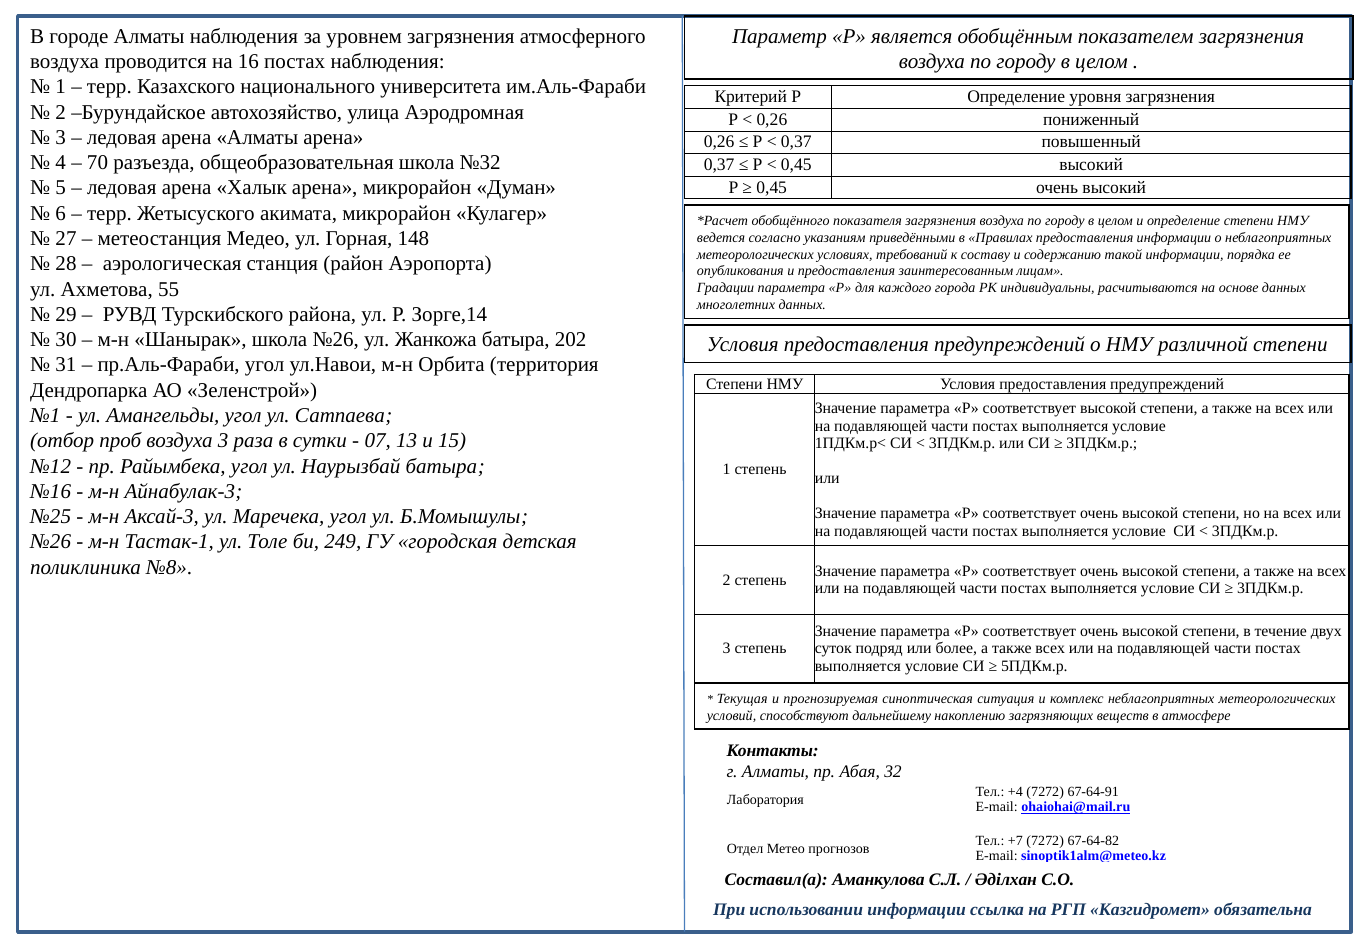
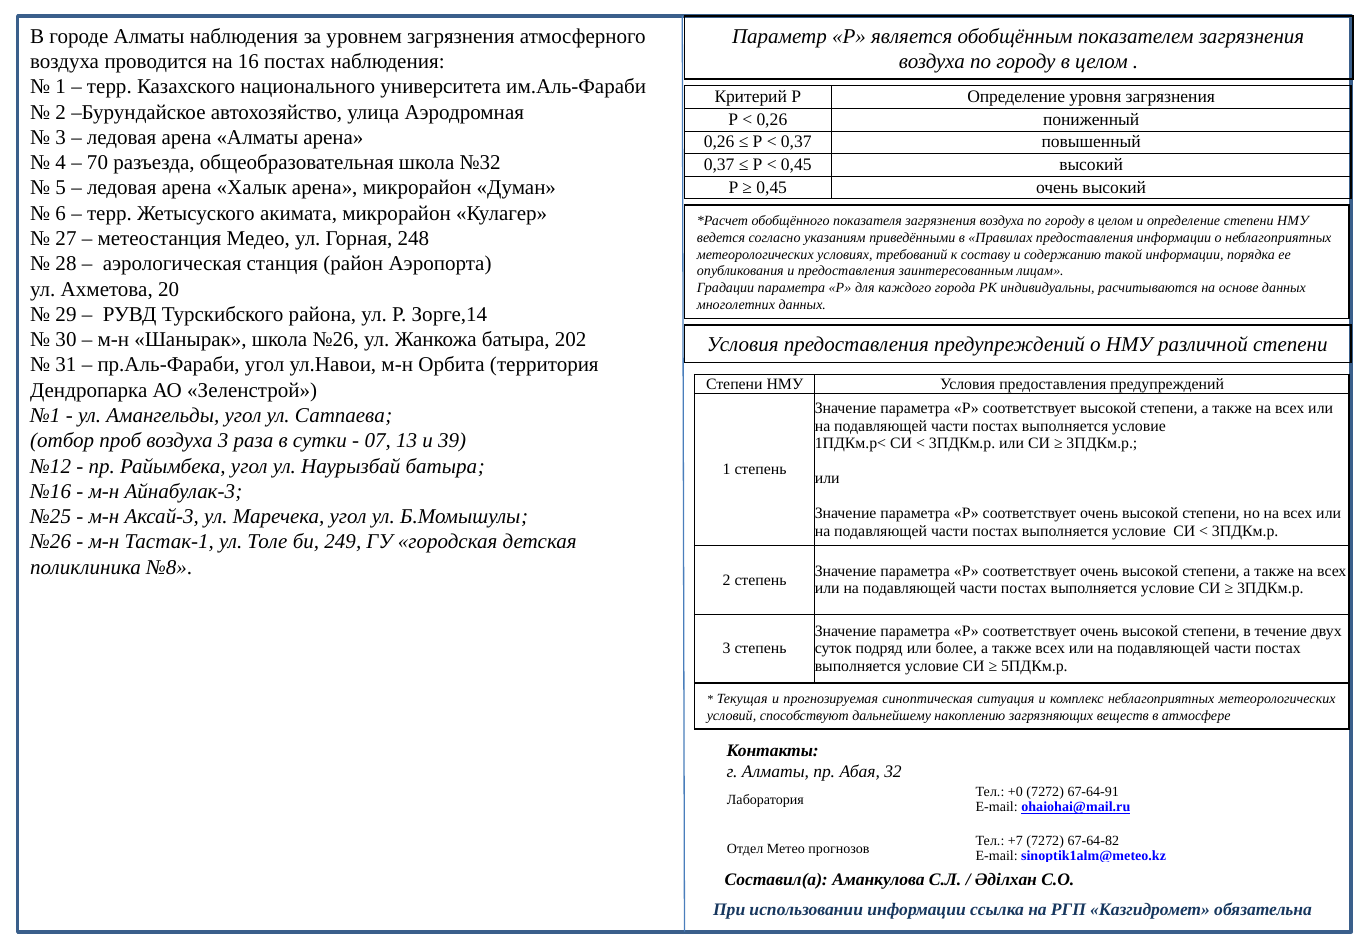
148: 148 -> 248
55: 55 -> 20
15: 15 -> 39
+4: +4 -> +0
